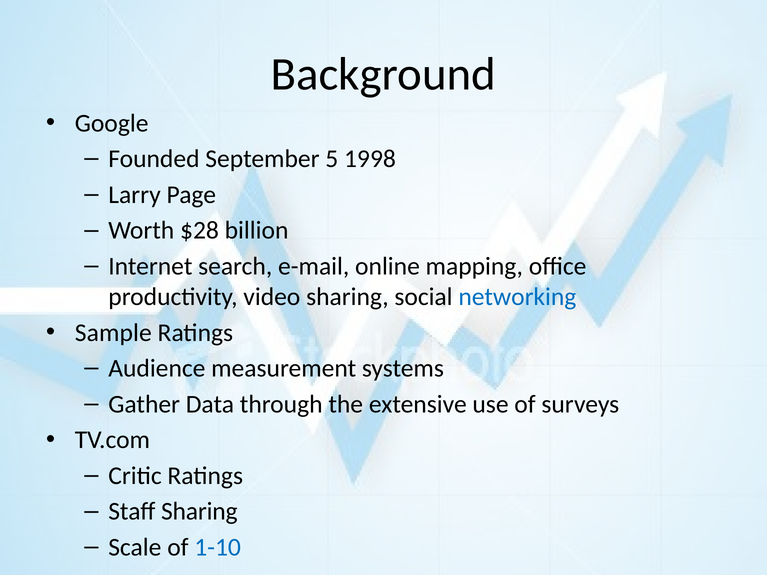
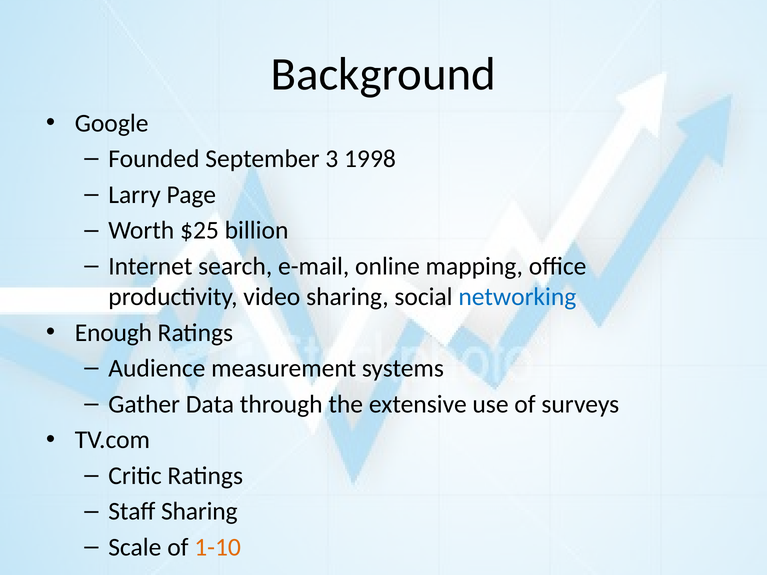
5: 5 -> 3
$28: $28 -> $25
Sample: Sample -> Enough
1-10 colour: blue -> orange
